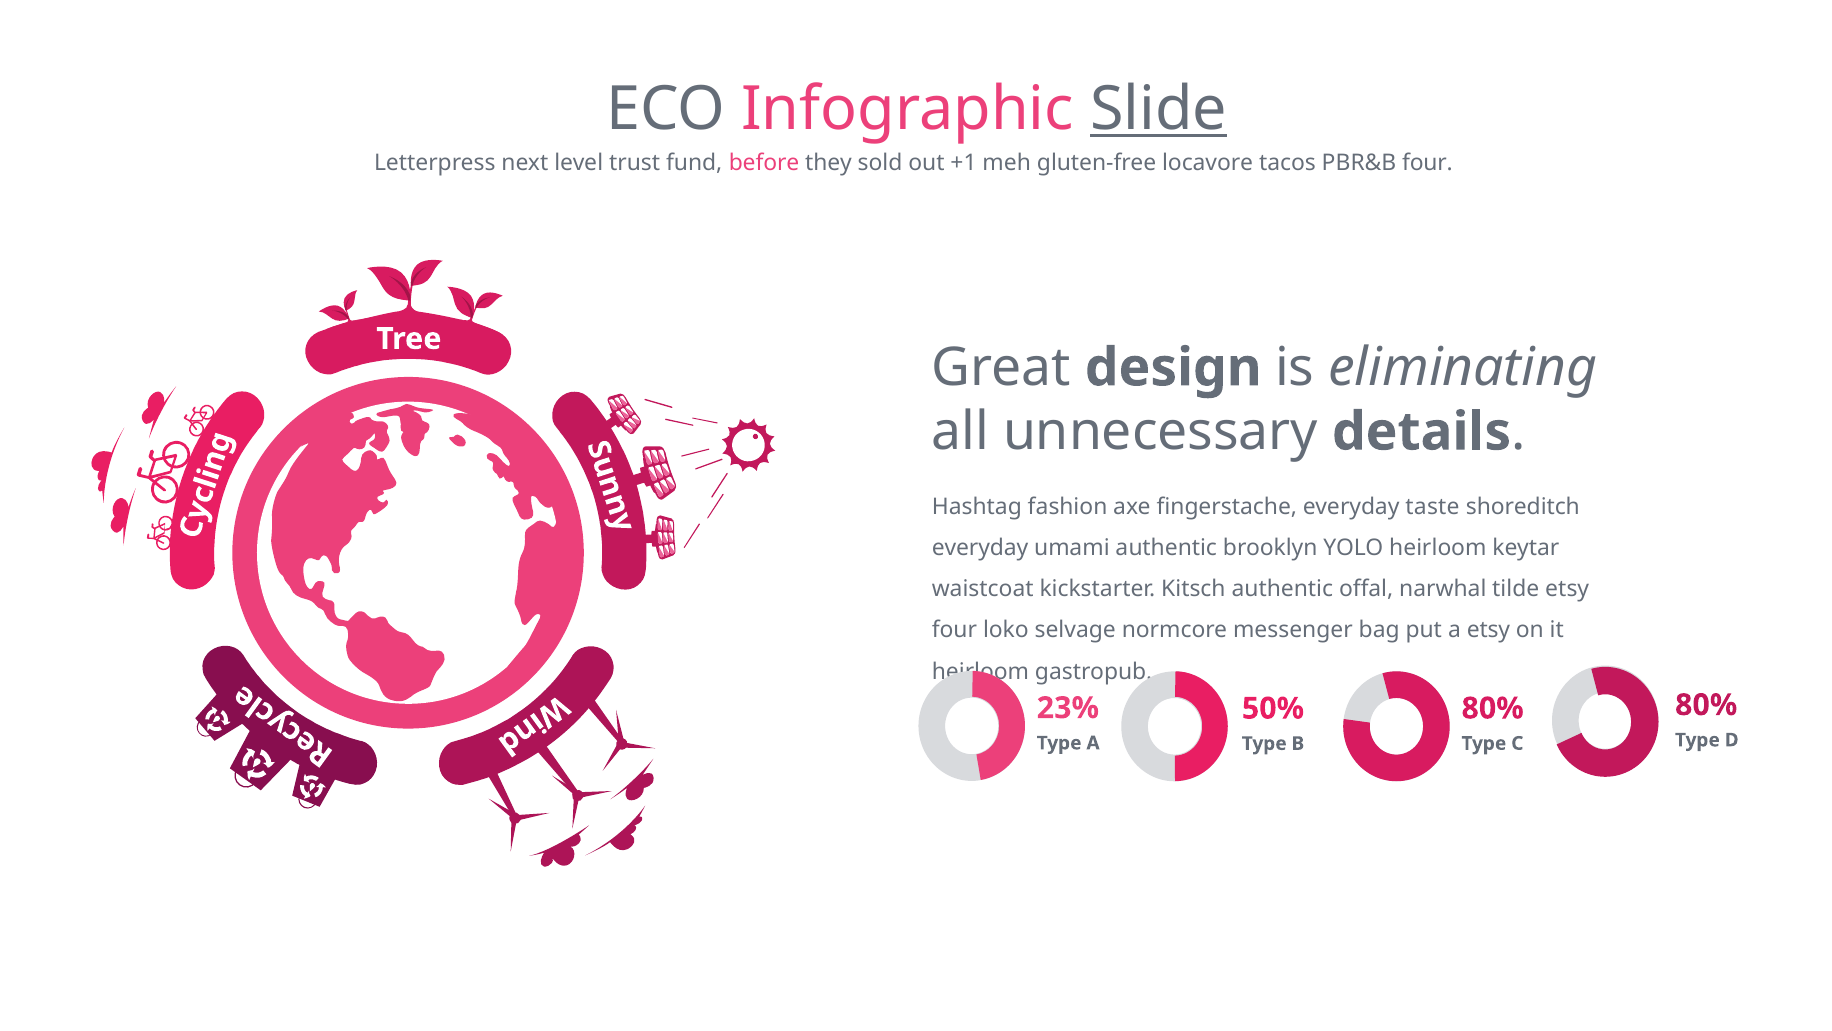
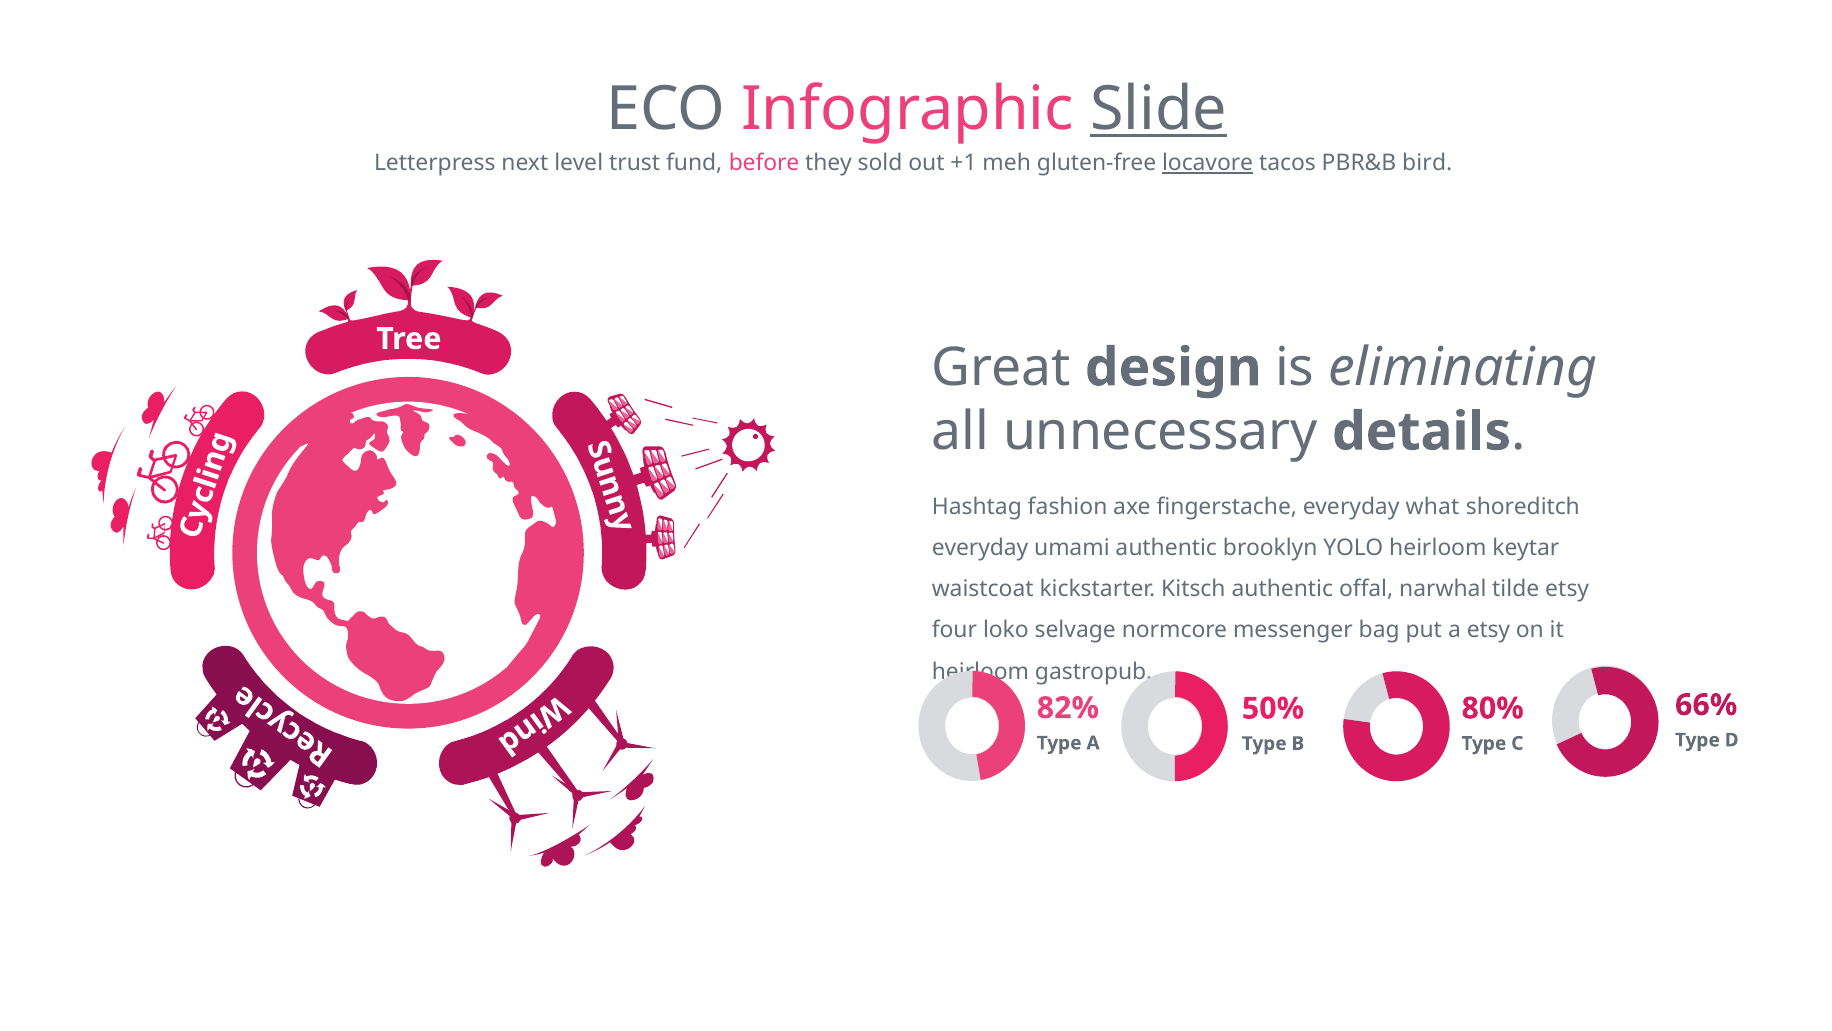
locavore underline: none -> present
PBR&B four: four -> bird
taste: taste -> what
80% at (1706, 705): 80% -> 66%
23%: 23% -> 82%
